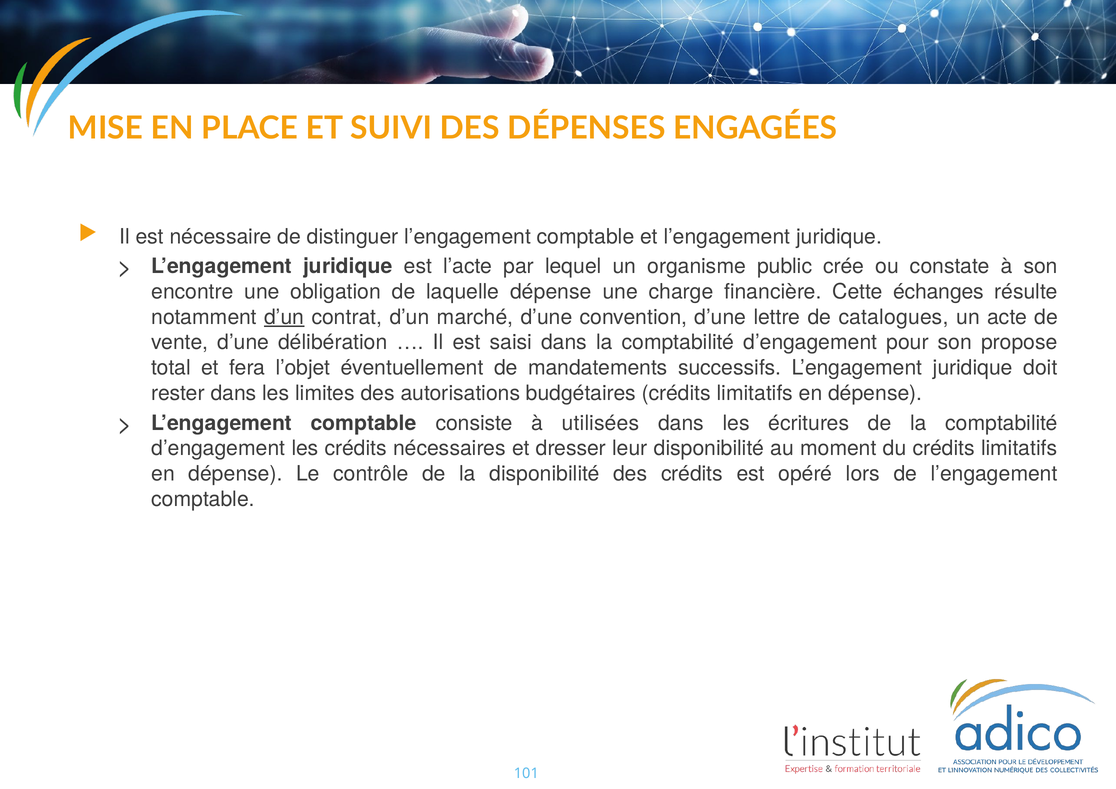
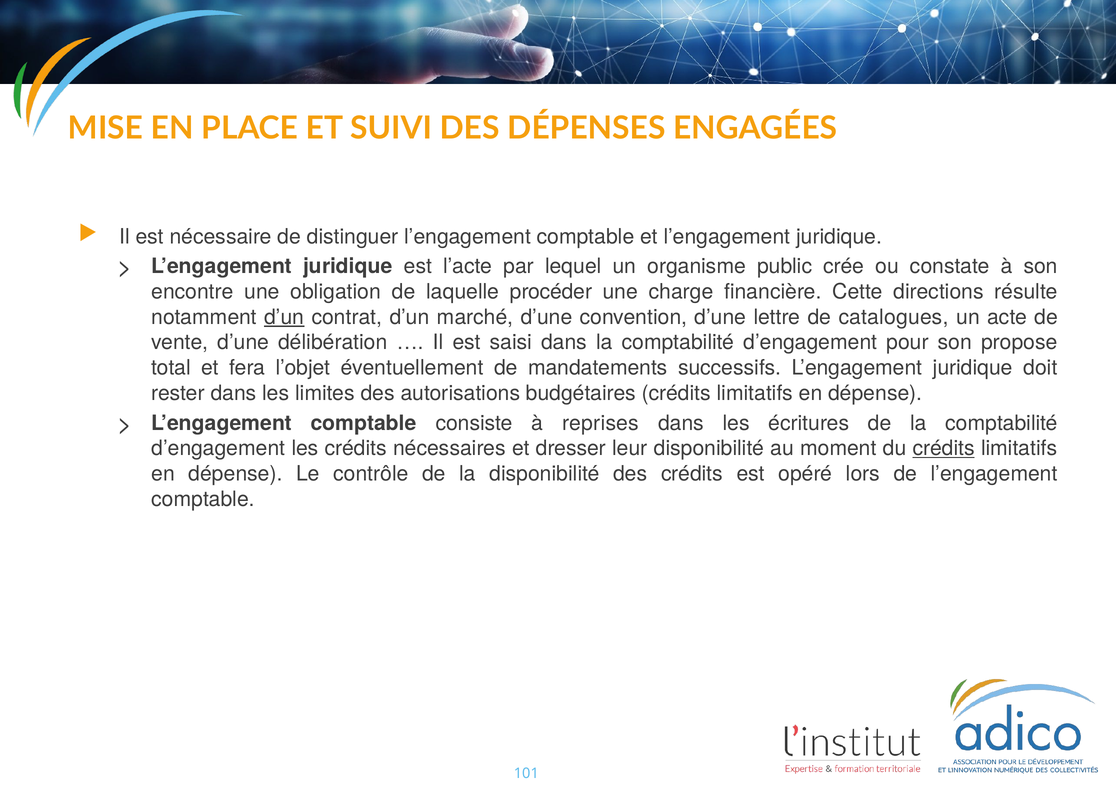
laquelle dépense: dépense -> procéder
échanges: échanges -> directions
utilisées: utilisées -> reprises
crédits at (944, 449) underline: none -> present
